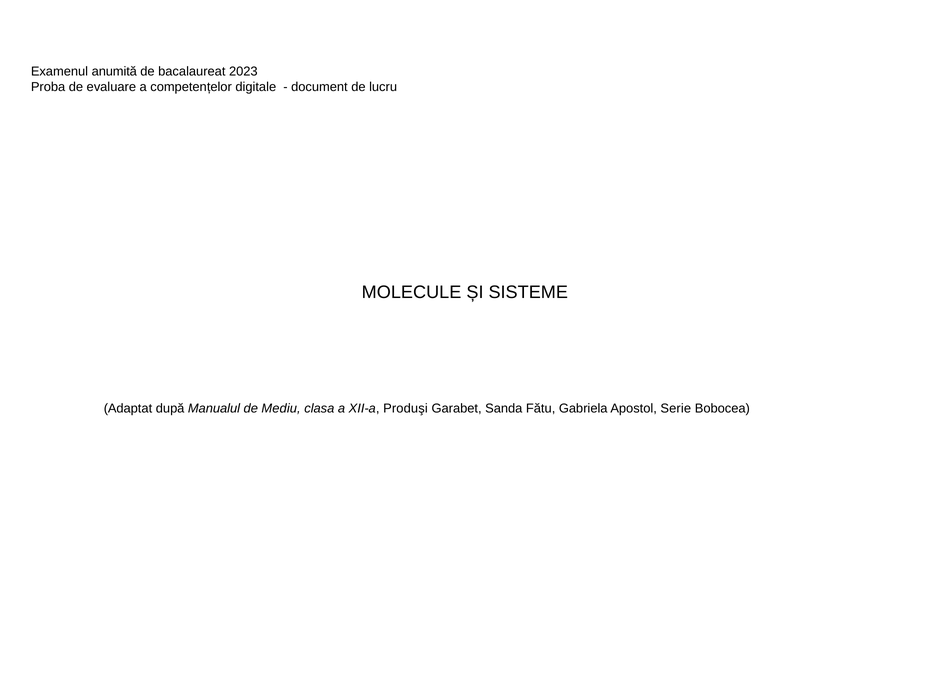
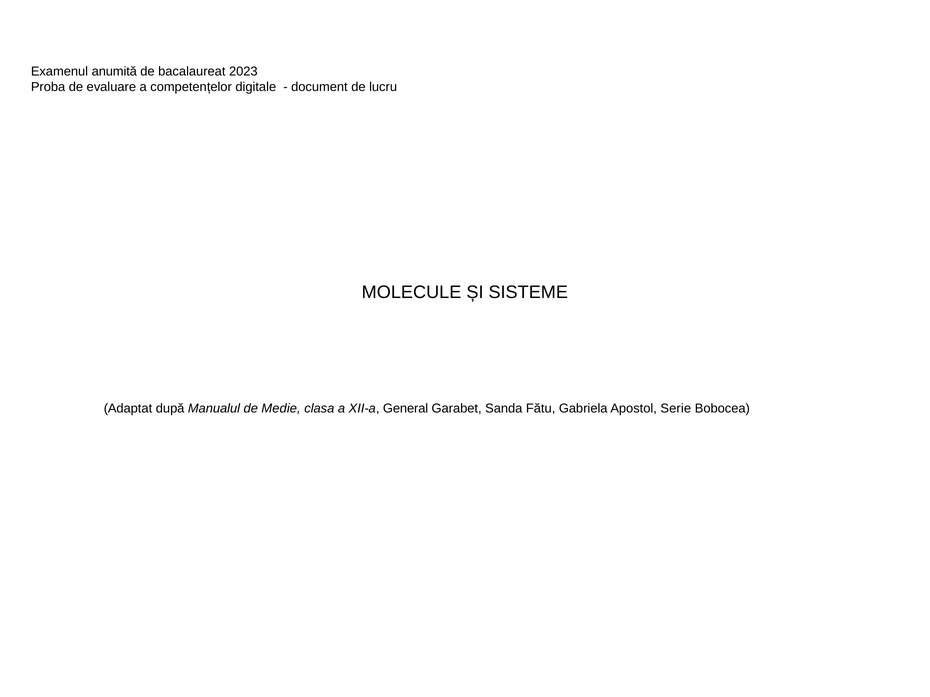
Mediu: Mediu -> Medie
Produşi: Produşi -> General
